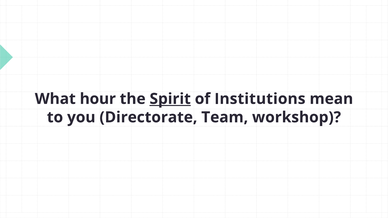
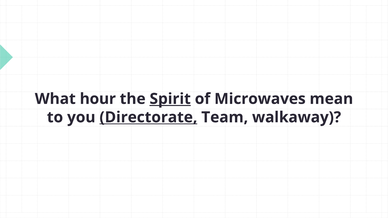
Institutions: Institutions -> Microwaves
Directorate underline: none -> present
workshop: workshop -> walkaway
